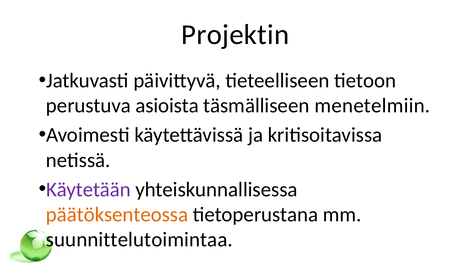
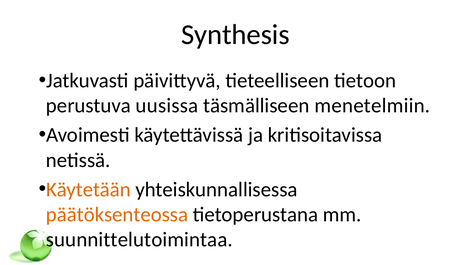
Projektin: Projektin -> Synthesis
asioista: asioista -> uusissa
Käytetään colour: purple -> orange
